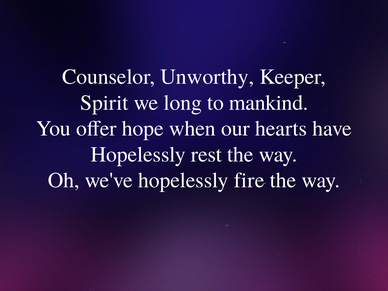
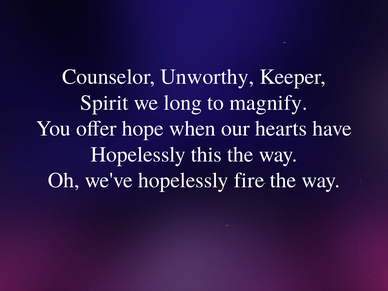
mankind: mankind -> magnify
rest: rest -> this
